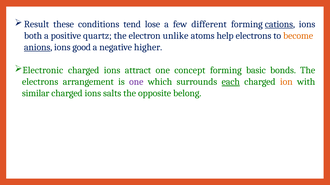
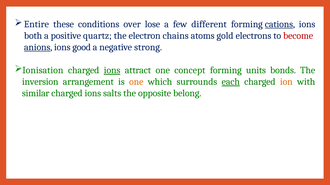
Result: Result -> Entire
tend: tend -> over
unlike: unlike -> chains
help: help -> gold
become colour: orange -> red
higher: higher -> strong
Electronic: Electronic -> Ionisation
ions at (112, 70) underline: none -> present
basic: basic -> units
electrons at (40, 82): electrons -> inversion
one at (136, 82) colour: purple -> orange
